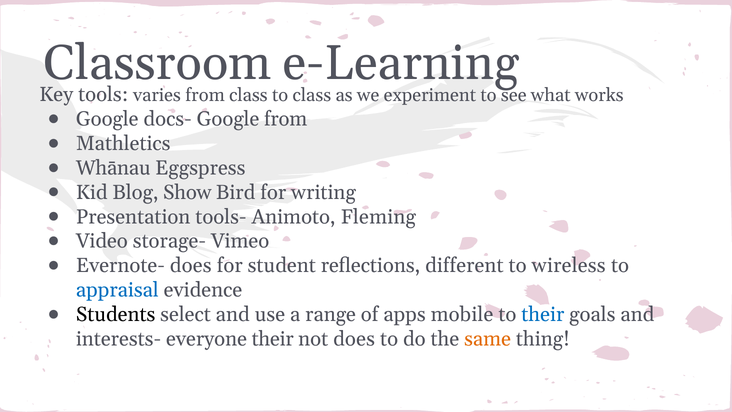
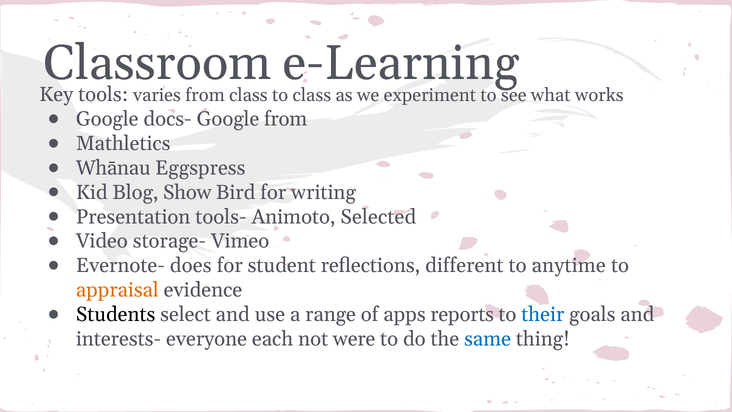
Fleming: Fleming -> Selected
wireless: wireless -> anytime
appraisal colour: blue -> orange
mobile: mobile -> reports
everyone their: their -> each
not does: does -> were
same colour: orange -> blue
